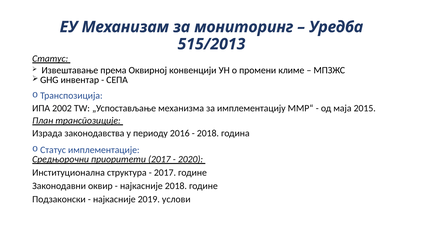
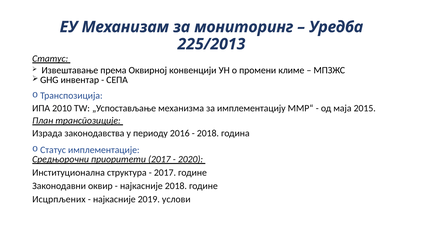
515/2013: 515/2013 -> 225/2013
2002: 2002 -> 2010
Подзаконски: Подзаконски -> Исцрпљених
